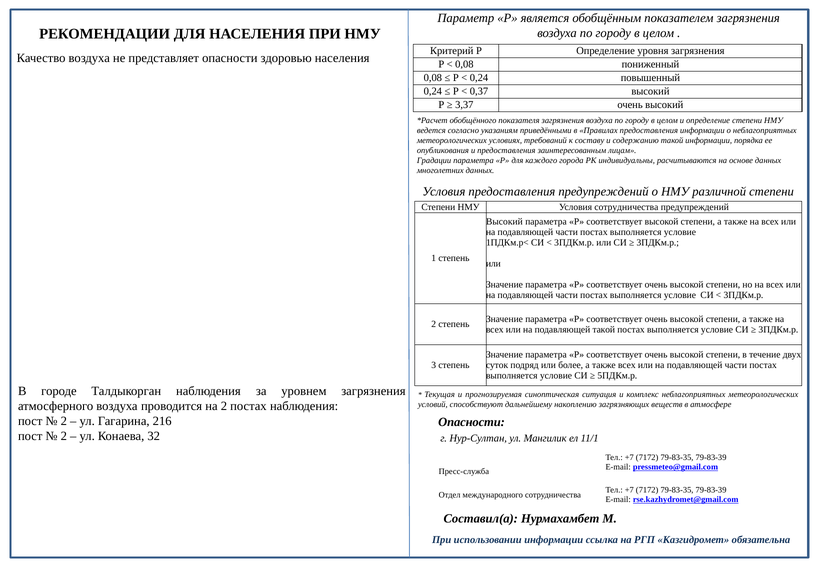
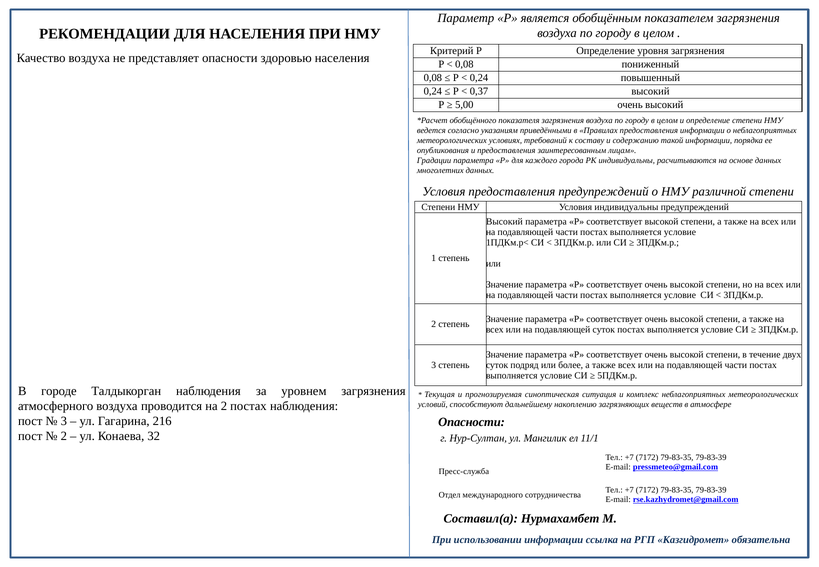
3,37: 3,37 -> 5,00
Условия сотрудничества: сотрудничества -> индивидуальны
подавляющей такой: такой -> суток
2 at (64, 421): 2 -> 3
